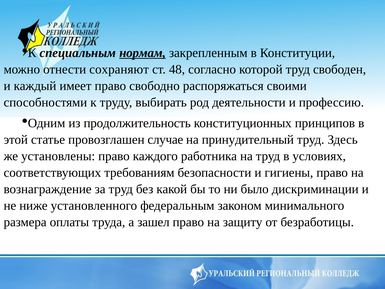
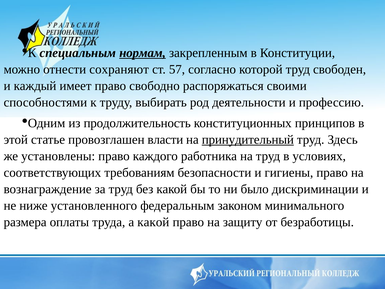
48: 48 -> 57
случае: случае -> власти
принудительный underline: none -> present
а зашел: зашел -> какой
